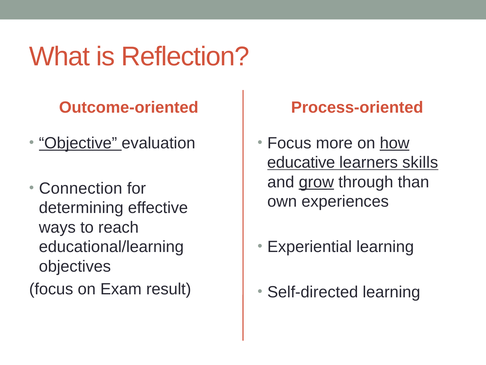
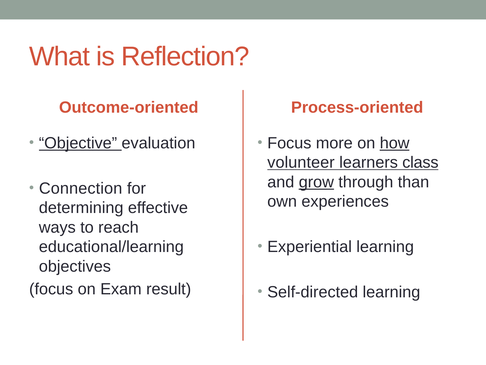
educative: educative -> volunteer
skills: skills -> class
